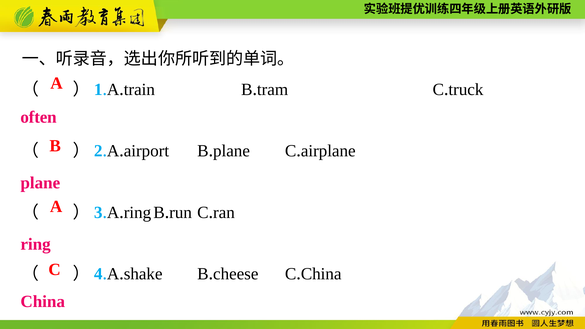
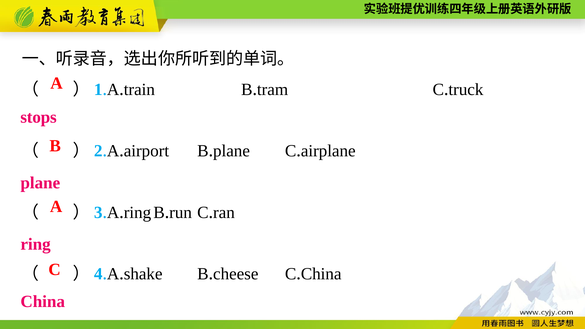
often: often -> stops
